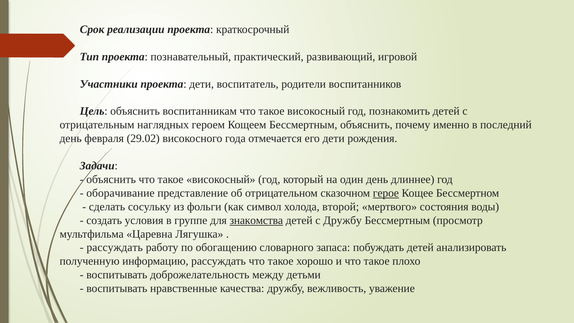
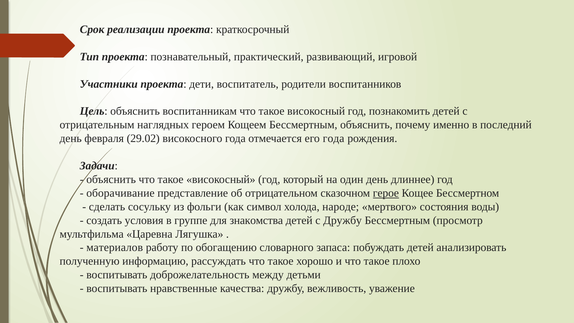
его дети: дети -> года
второй: второй -> народе
знакомства underline: present -> none
рассуждать at (115, 247): рассуждать -> материалов
